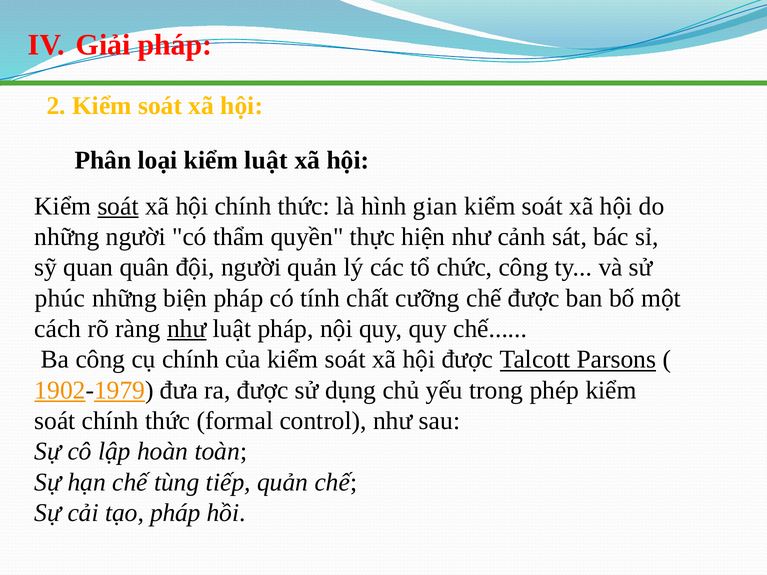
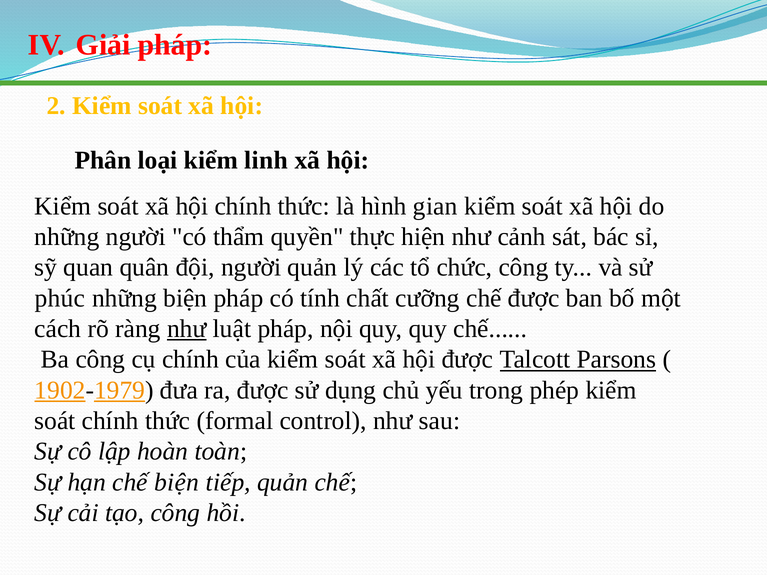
kiểm luật: luật -> linh
soát at (118, 206) underline: present -> none
chế tùng: tùng -> biện
tạo pháp: pháp -> công
